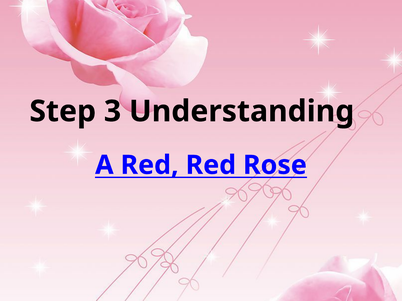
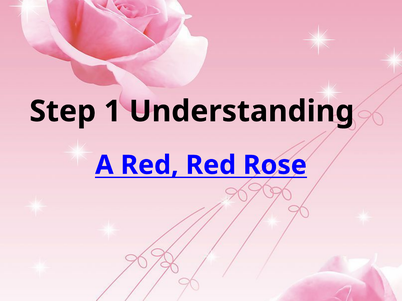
3: 3 -> 1
